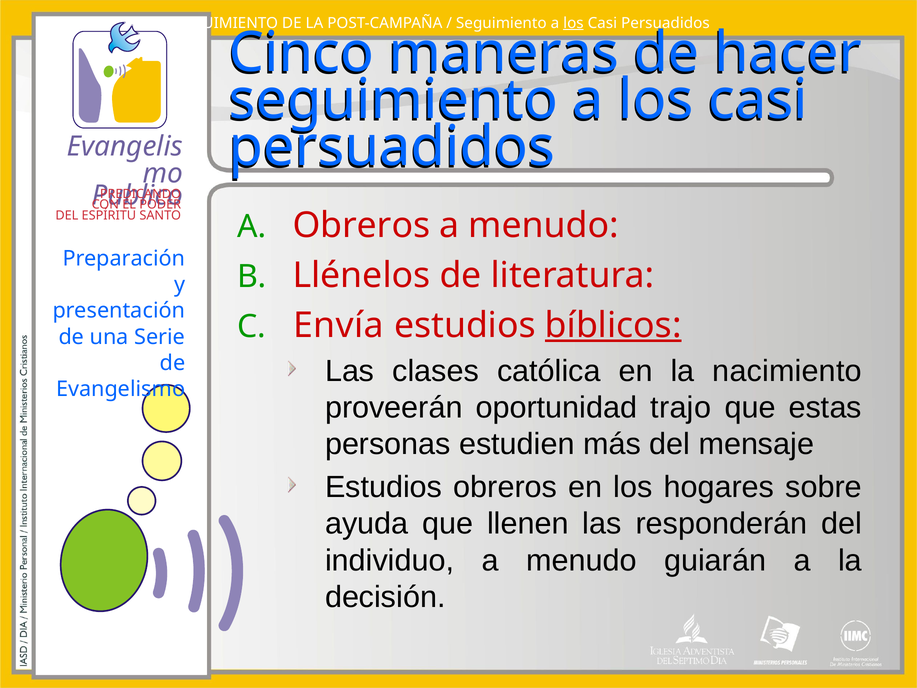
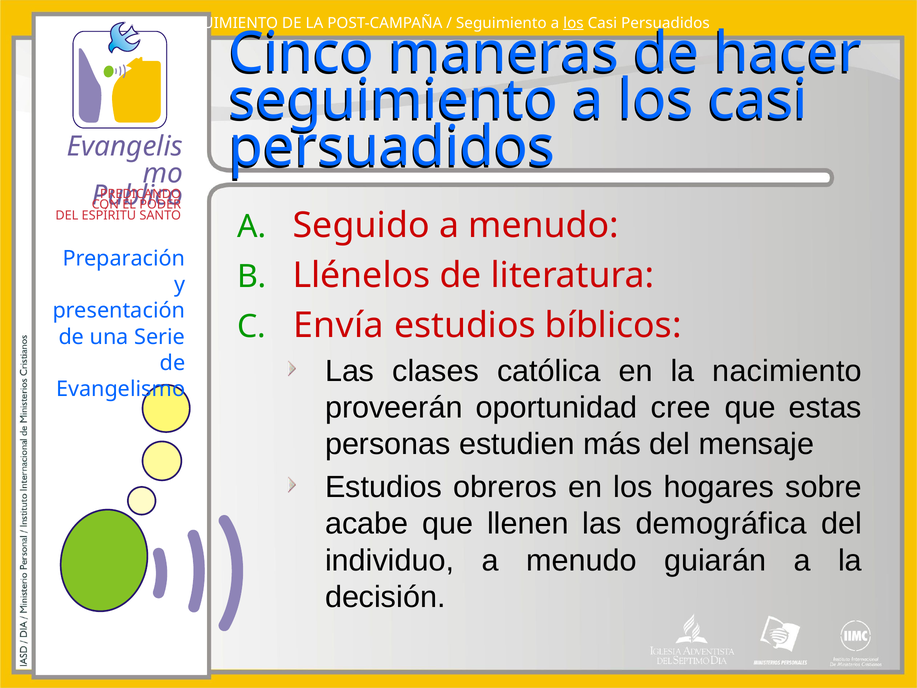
A Obreros: Obreros -> Seguido
bíblicos underline: present -> none
trajo: trajo -> cree
ayuda: ayuda -> acabe
responderán: responderán -> demográfica
